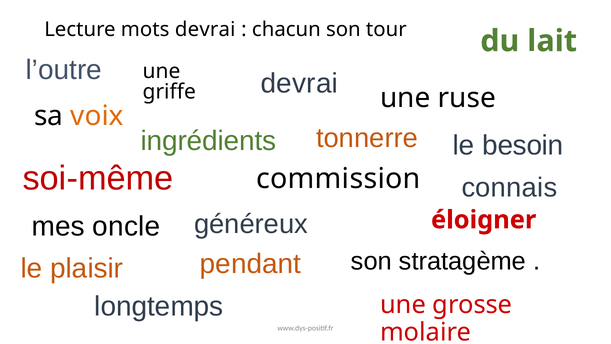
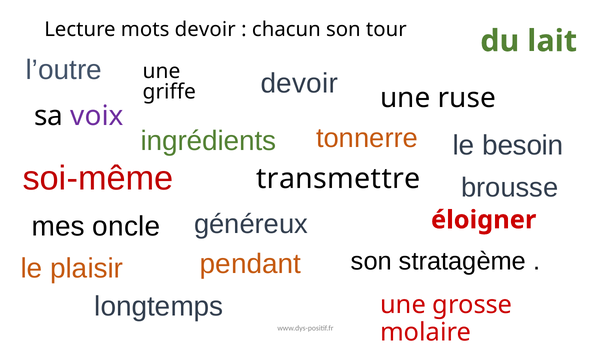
mots devrai: devrai -> devoir
devrai at (299, 83): devrai -> devoir
voix colour: orange -> purple
commission: commission -> transmettre
connais: connais -> brousse
